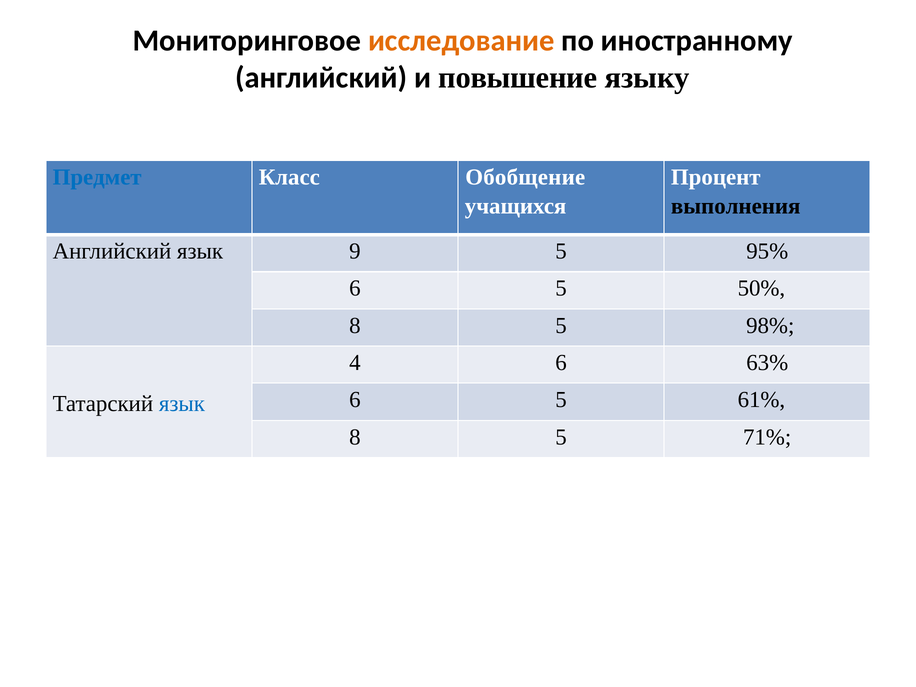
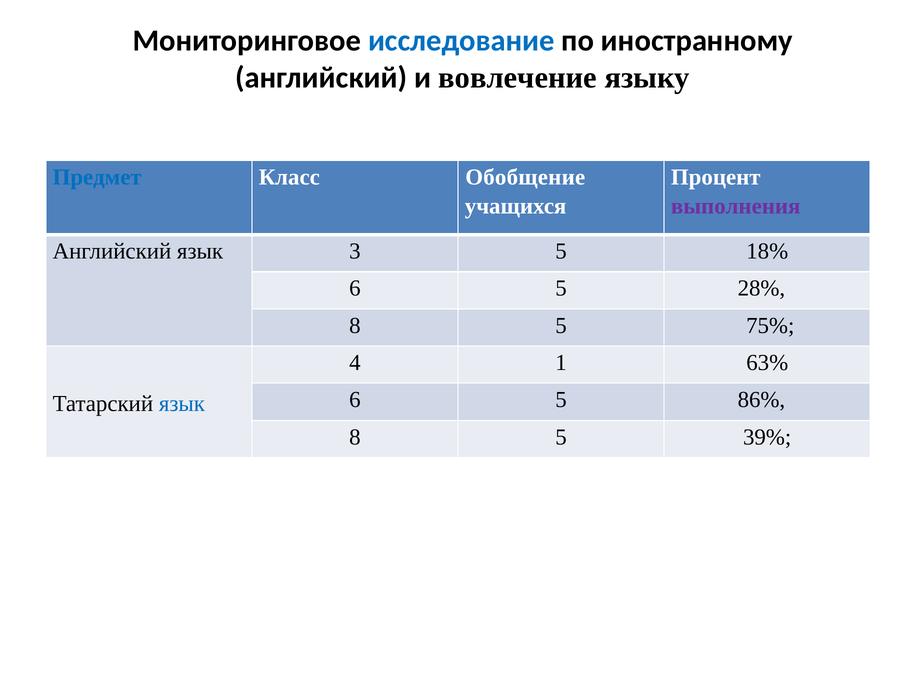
исследование colour: orange -> blue
повышение: повышение -> вовлечение
выполнения colour: black -> purple
9: 9 -> 3
95%: 95% -> 18%
50%: 50% -> 28%
98%: 98% -> 75%
4 6: 6 -> 1
61%: 61% -> 86%
71%: 71% -> 39%
